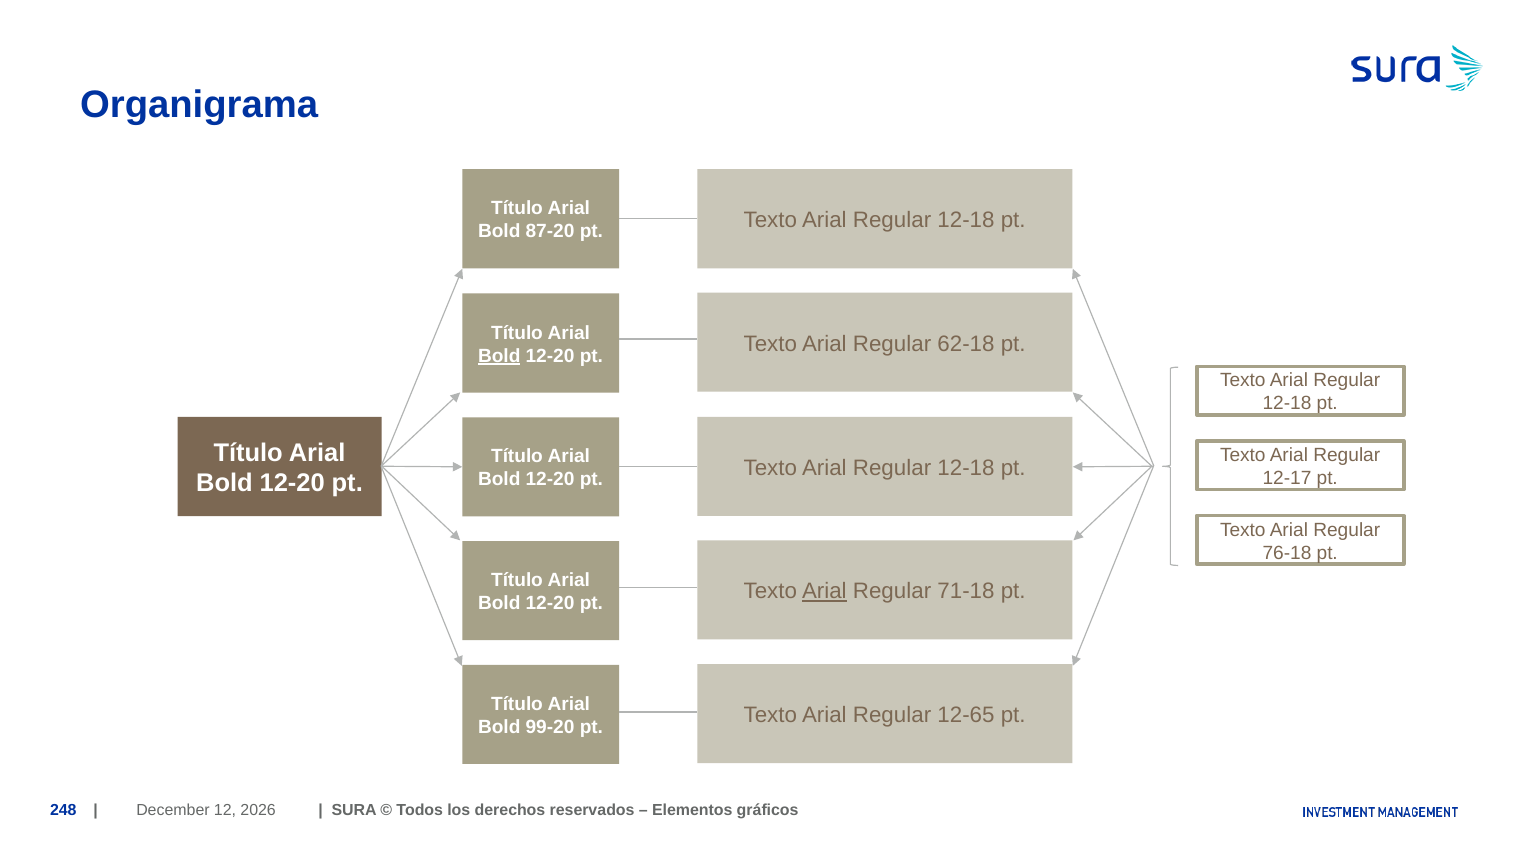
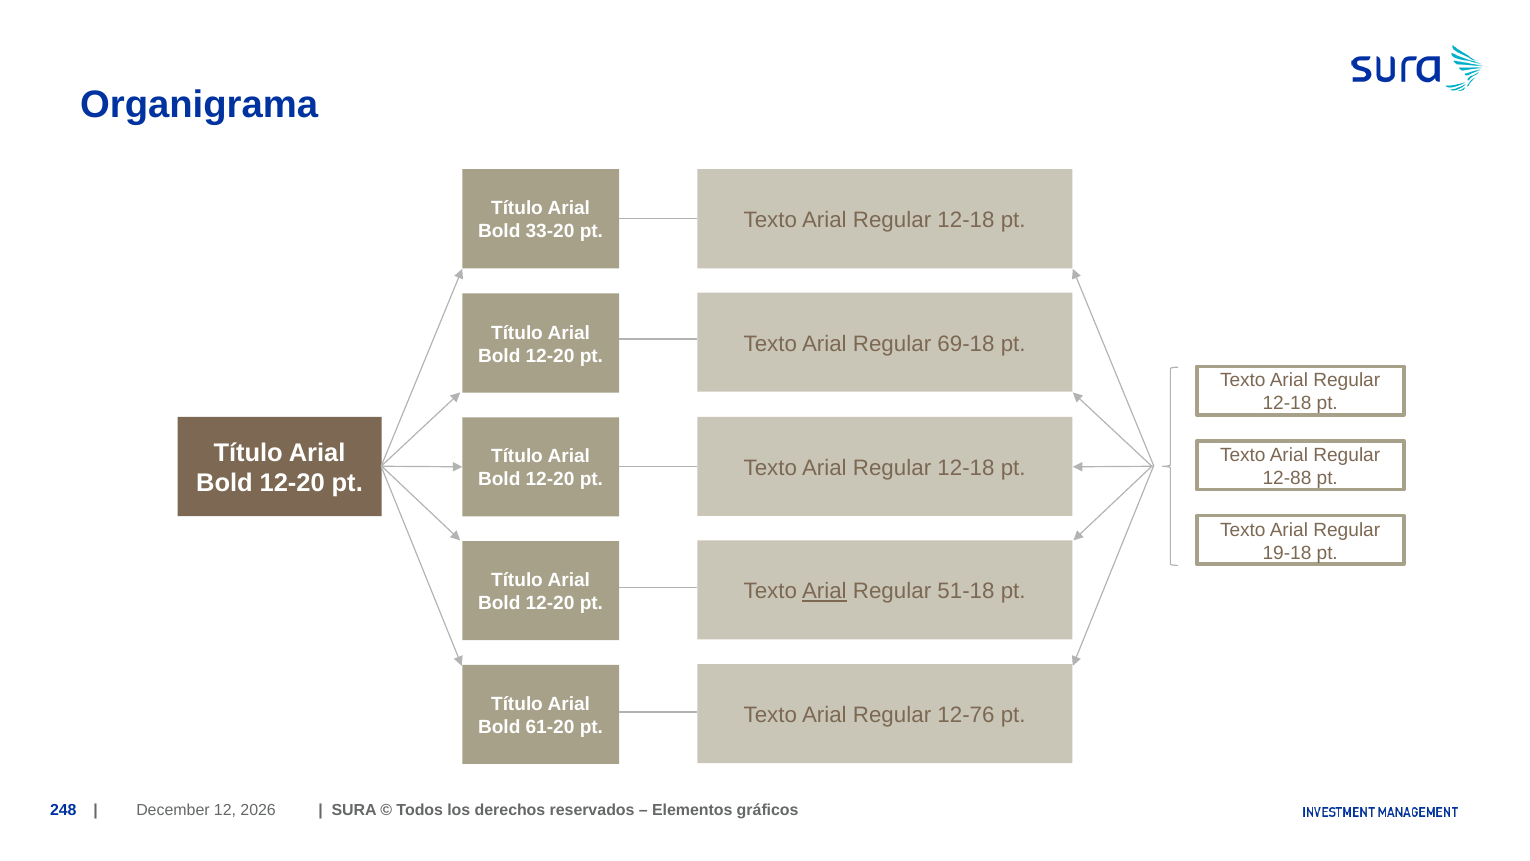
87-20: 87-20 -> 33-20
62-18: 62-18 -> 69-18
Bold at (499, 356) underline: present -> none
12-17: 12-17 -> 12-88
76-18: 76-18 -> 19-18
71-18: 71-18 -> 51-18
12-65: 12-65 -> 12-76
99-20: 99-20 -> 61-20
